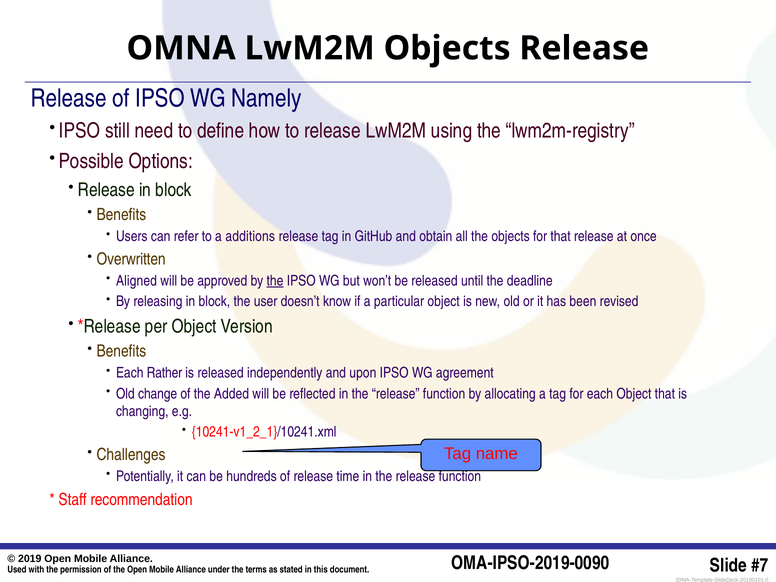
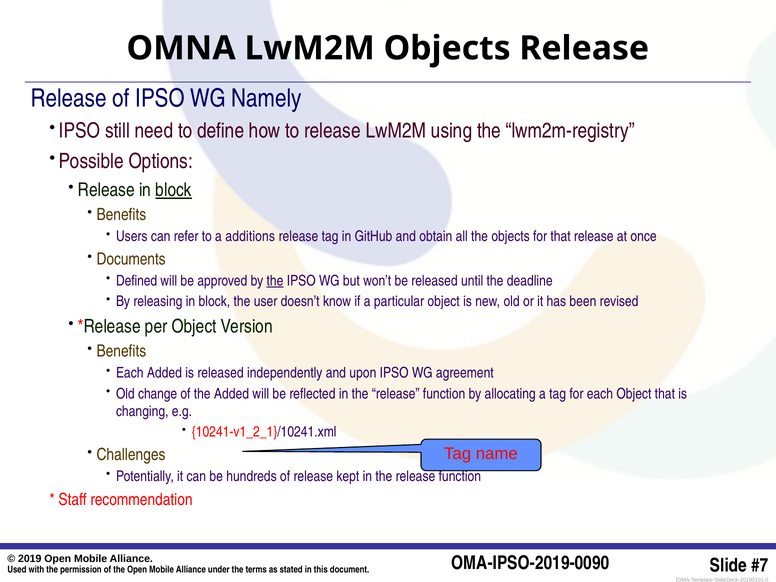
block at (174, 190) underline: none -> present
Overwritten: Overwritten -> Documents
Aligned: Aligned -> Defined
Each Rather: Rather -> Added
time: time -> kept
